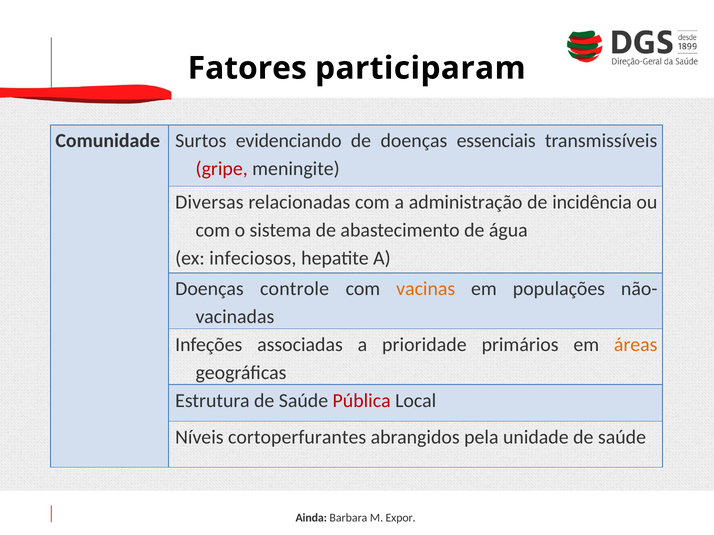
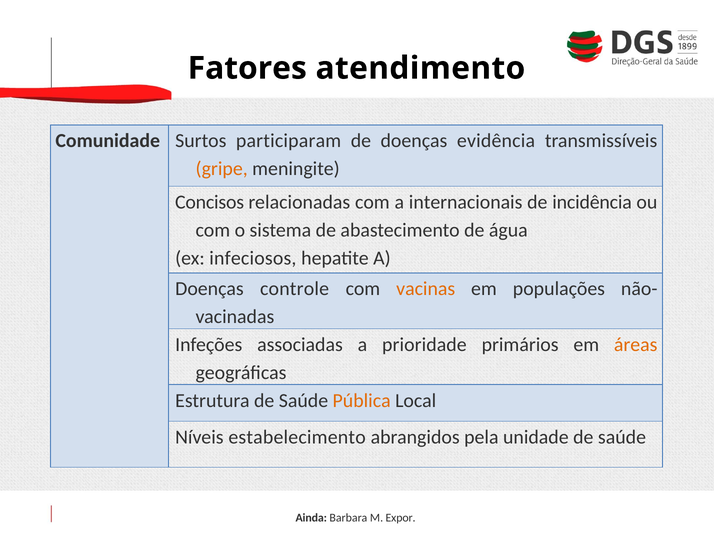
participaram: participaram -> atendimento
evidenciando: evidenciando -> participaram
essenciais: essenciais -> evidência
gripe colour: red -> orange
Diversas: Diversas -> Concisos
administração: administração -> internacionais
Pública colour: red -> orange
cortoperfurantes: cortoperfurantes -> estabelecimento
